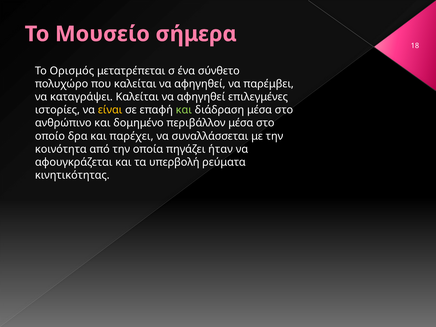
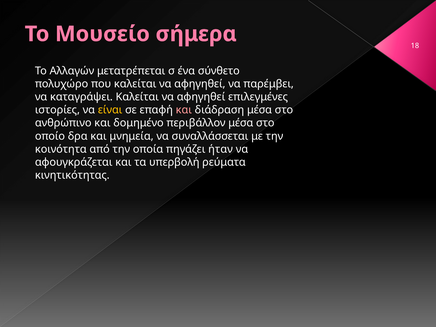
Ορισμός: Ορισμός -> Αλλαγών
και at (184, 110) colour: light green -> pink
παρέχει: παρέχει -> μνημεία
